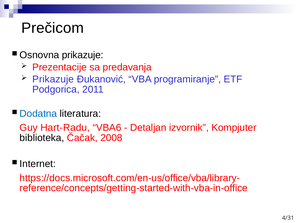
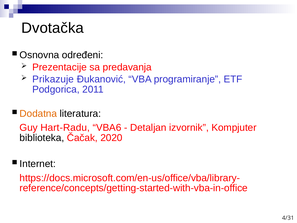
Prečicom: Prečicom -> Dvotačka
Osnovna prikazuje: prikazuje -> određeni
Dodatna colour: blue -> orange
2008: 2008 -> 2020
